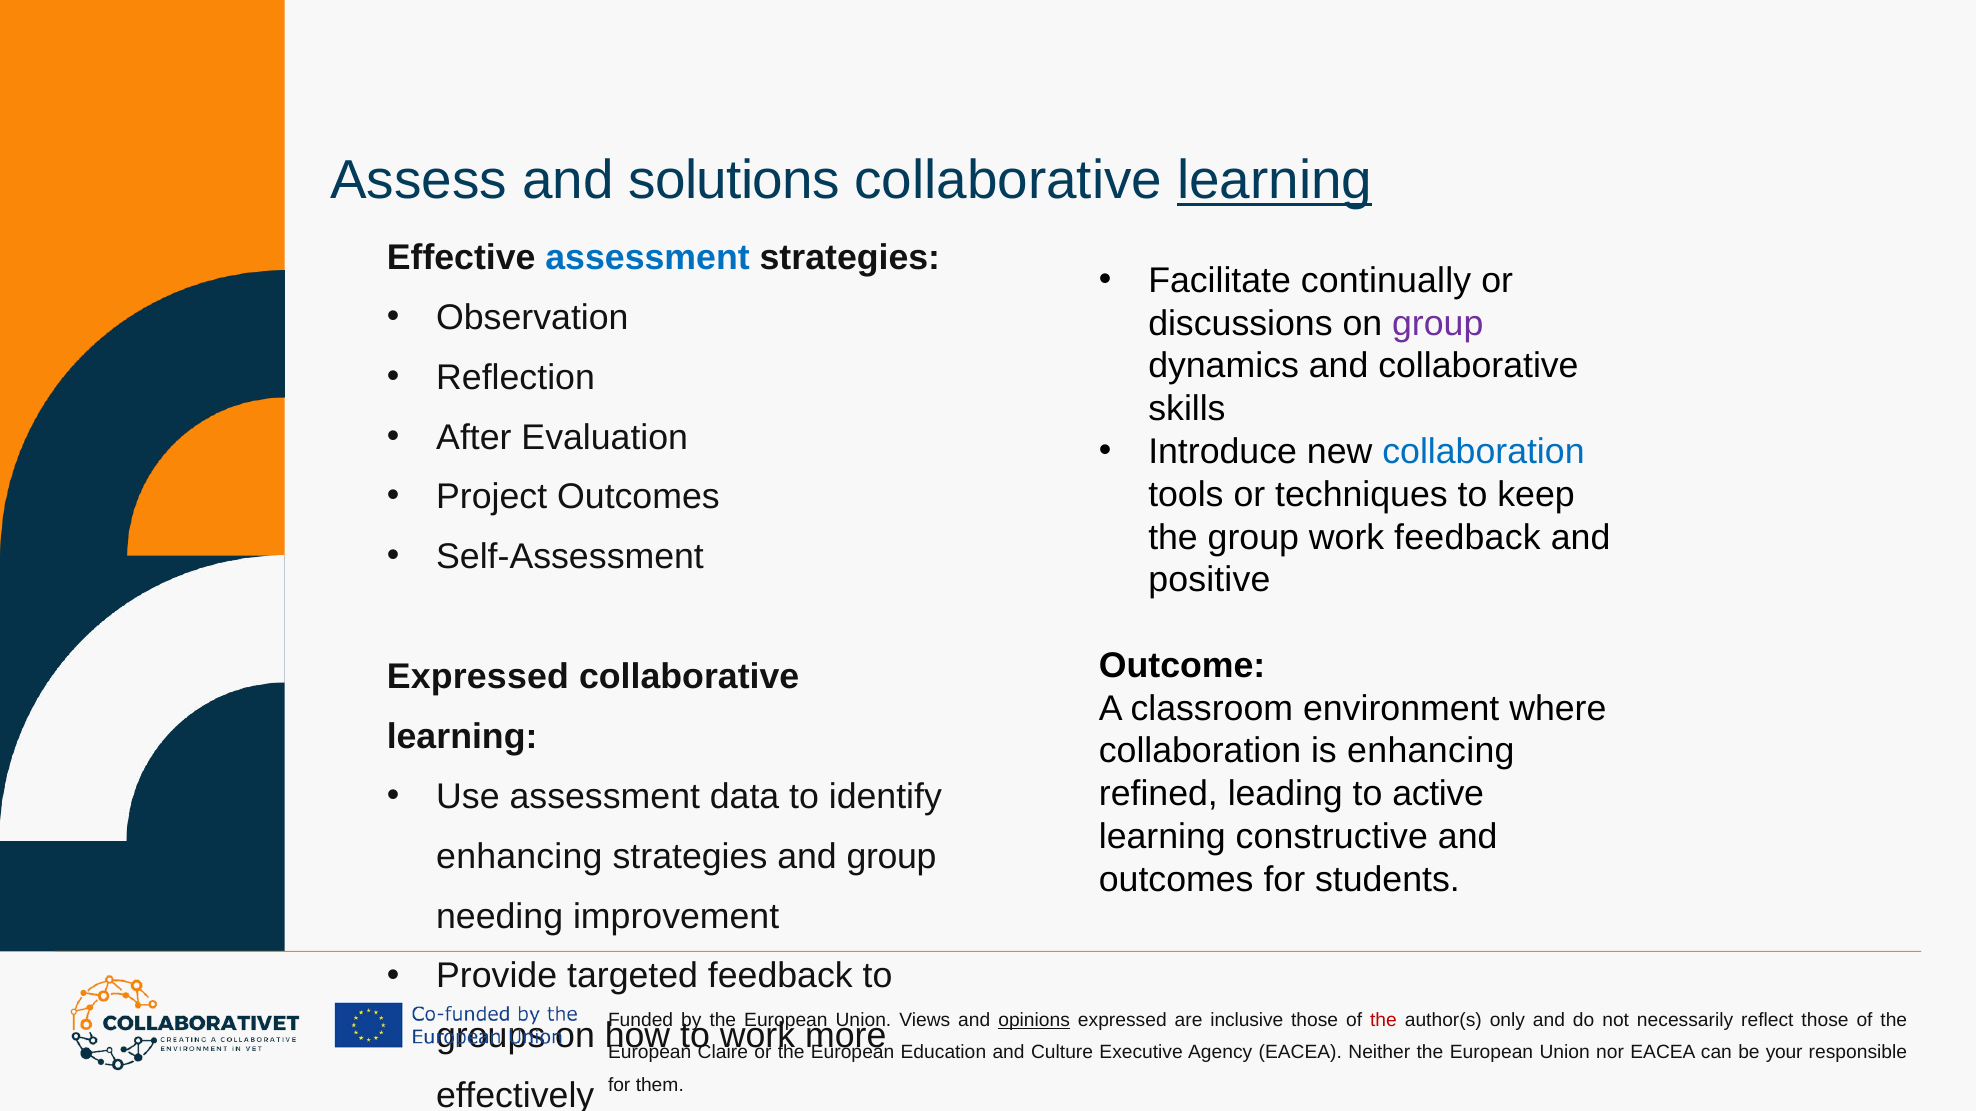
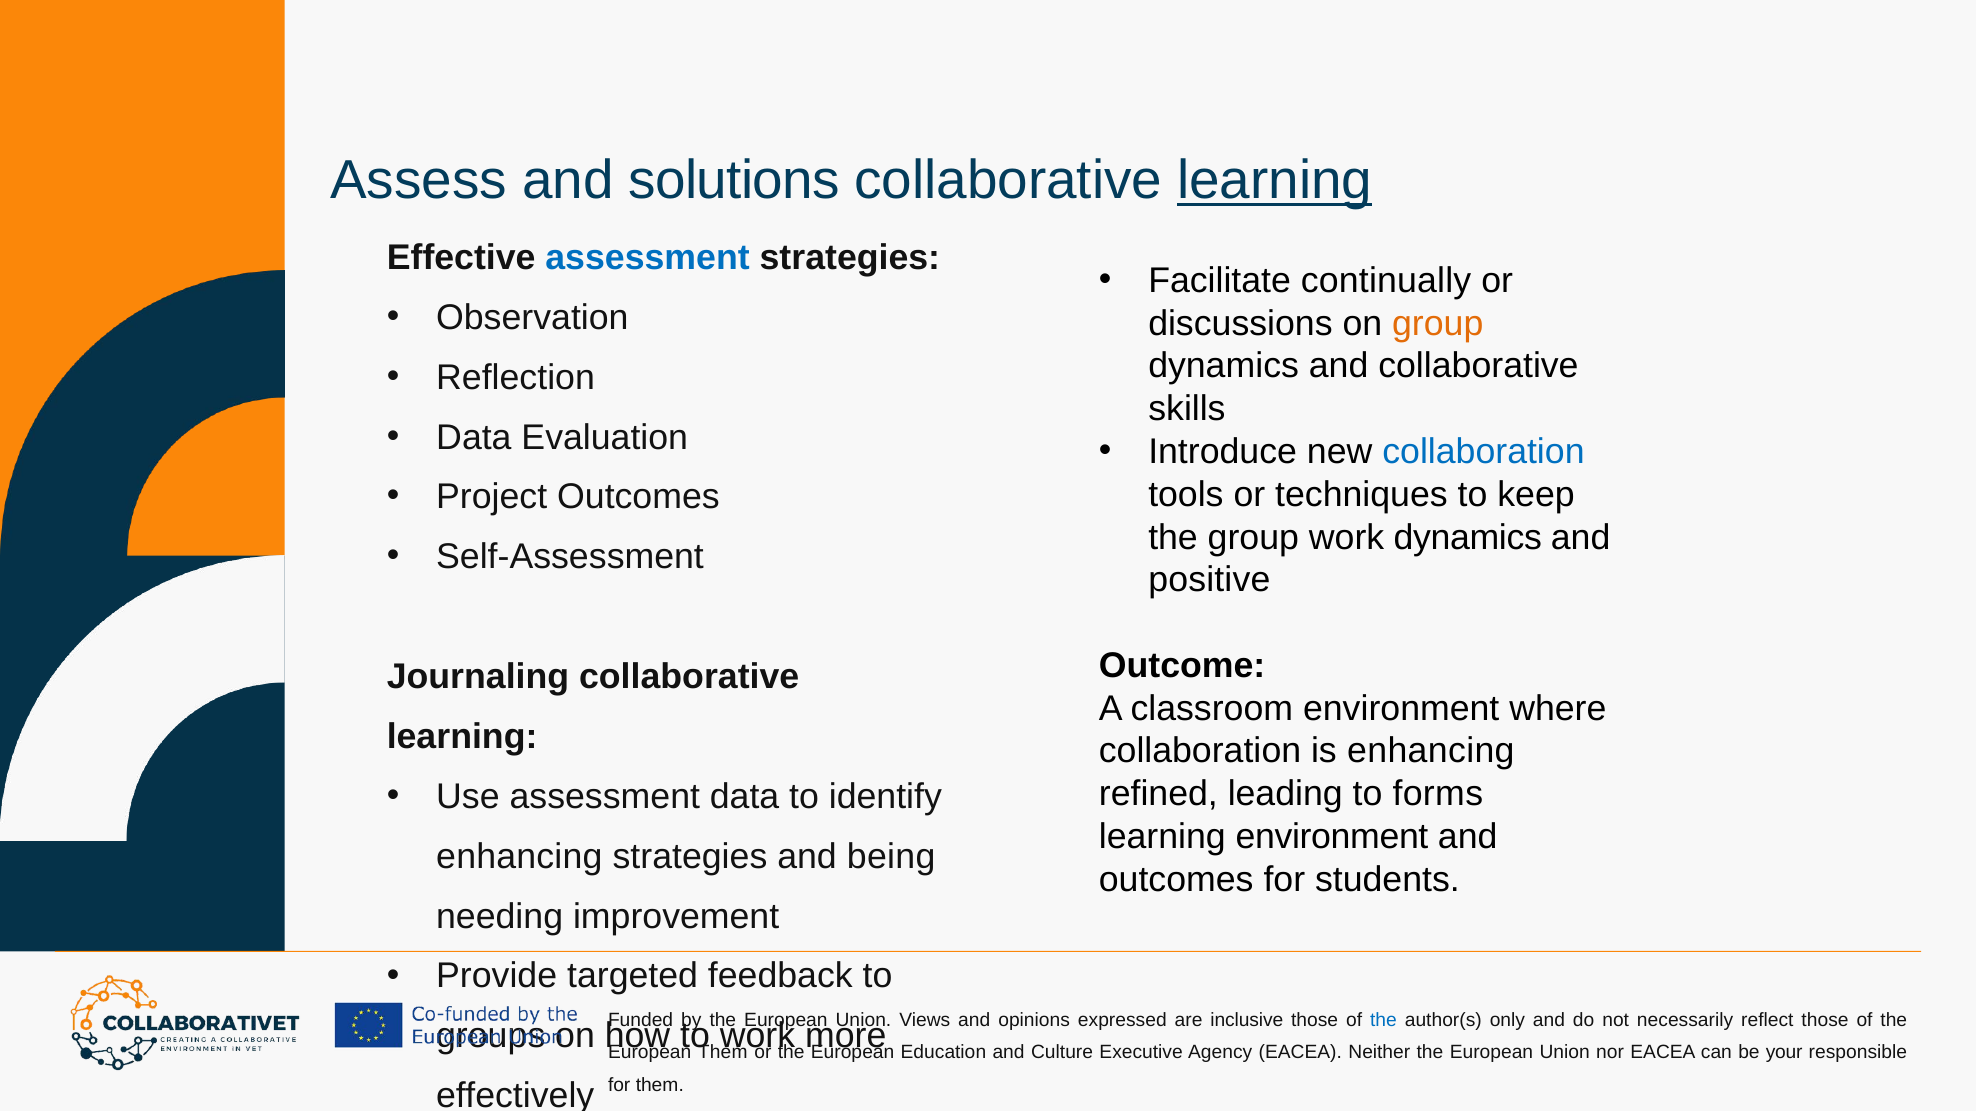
group at (1438, 324) colour: purple -> orange
After at (474, 437): After -> Data
work feedback: feedback -> dynamics
Expressed at (478, 677): Expressed -> Journaling
active: active -> forms
learning constructive: constructive -> environment
and group: group -> being
opinions underline: present -> none
the at (1383, 1021) colour: red -> blue
Claire at (723, 1053): Claire -> Them
